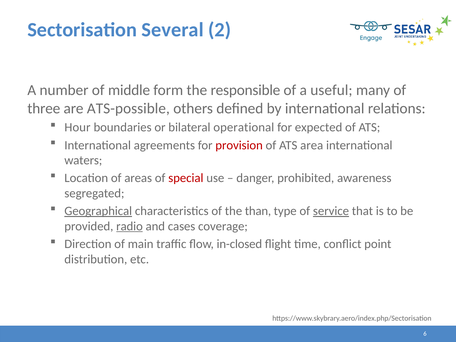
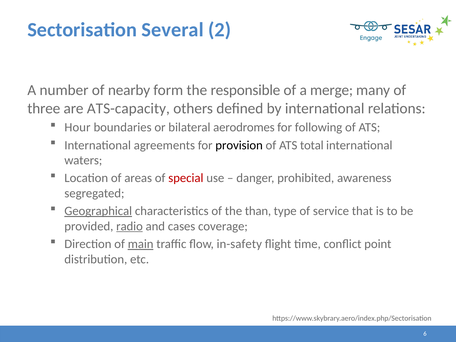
middle: middle -> nearby
useful: useful -> merge
ATS-possible: ATS-possible -> ATS-capacity
operational: operational -> aerodromes
expected: expected -> following
provision colour: red -> black
area: area -> total
service underline: present -> none
main underline: none -> present
in-closed: in-closed -> in-safety
